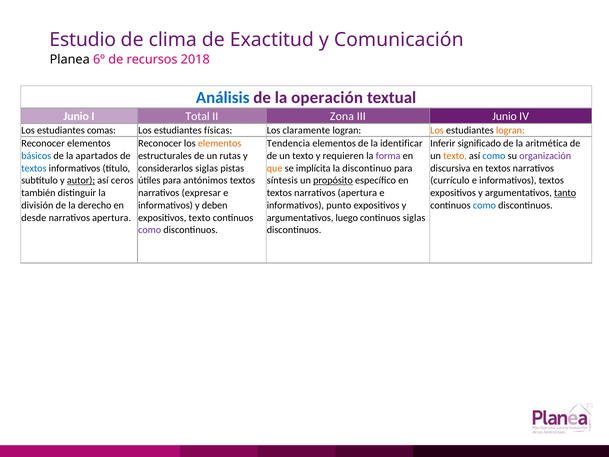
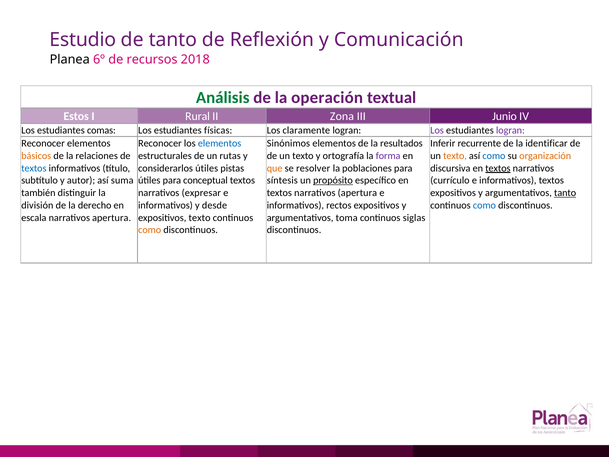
de clima: clima -> tanto
Exactitud: Exactitud -> Reflexión
Análisis colour: blue -> green
Junio at (76, 116): Junio -> Estos
Total: Total -> Rural
Los at (437, 130) colour: orange -> purple
logran at (510, 130) colour: orange -> purple
elementos at (220, 143) colour: orange -> blue
Tendencia: Tendencia -> Sinónimos
identificar: identificar -> resultados
significado: significado -> recurrente
aritmética: aritmética -> identificar
básicos colour: blue -> orange
apartados: apartados -> relaciones
requieren: requieren -> ortografía
organización colour: purple -> orange
considerarlos siglas: siglas -> útiles
implícita: implícita -> resolver
discontinuo: discontinuo -> poblaciones
textos at (498, 168) underline: none -> present
autor underline: present -> none
ceros: ceros -> suma
antónimos: antónimos -> conceptual
deben: deben -> desde
punto: punto -> rectos
desde: desde -> escala
luego: luego -> toma
como at (150, 230) colour: purple -> orange
